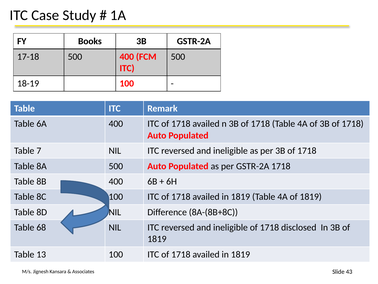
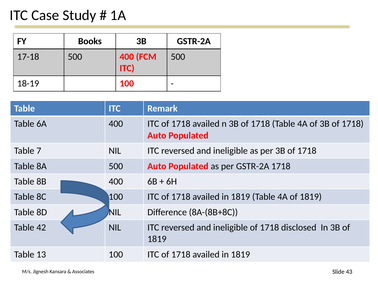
68: 68 -> 42
